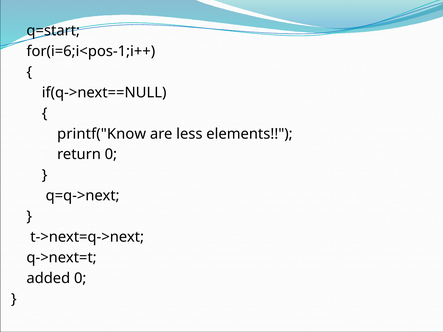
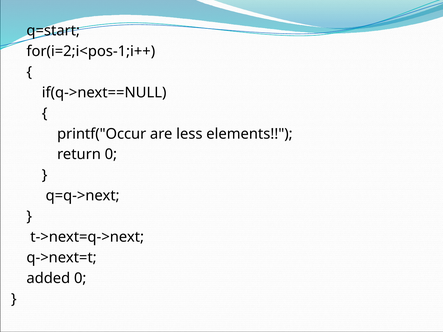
for(i=6;i<pos-1;i++: for(i=6;i<pos-1;i++ -> for(i=2;i<pos-1;i++
printf("Know: printf("Know -> printf("Occur
